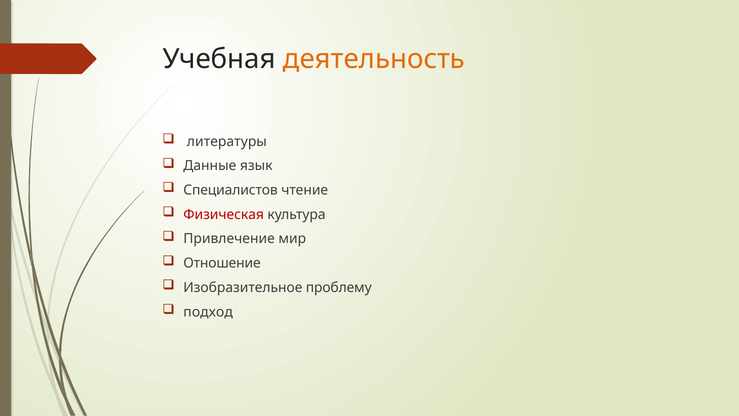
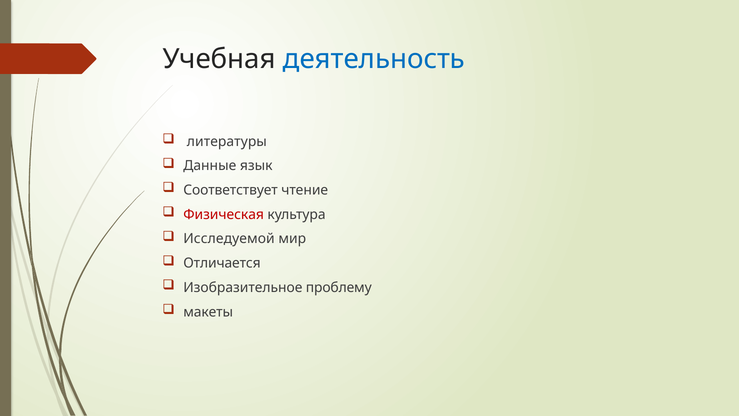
деятельность colour: orange -> blue
Специалистов: Специалистов -> Соответствует
Привлечение: Привлечение -> Исследуемой
Отношение: Отношение -> Отличается
подход: подход -> макеты
